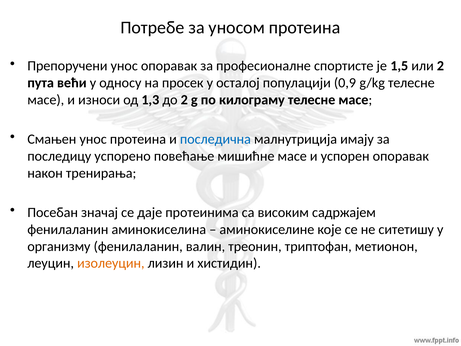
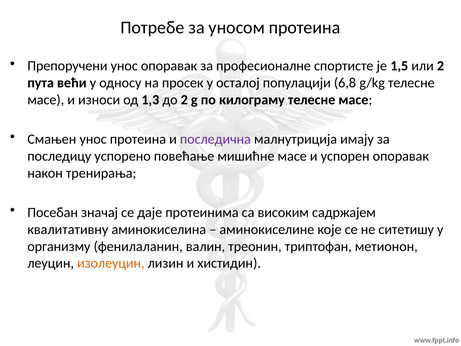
0,9: 0,9 -> 6,8
последична colour: blue -> purple
фенилаланин at (68, 229): фенилаланин -> квалитативну
